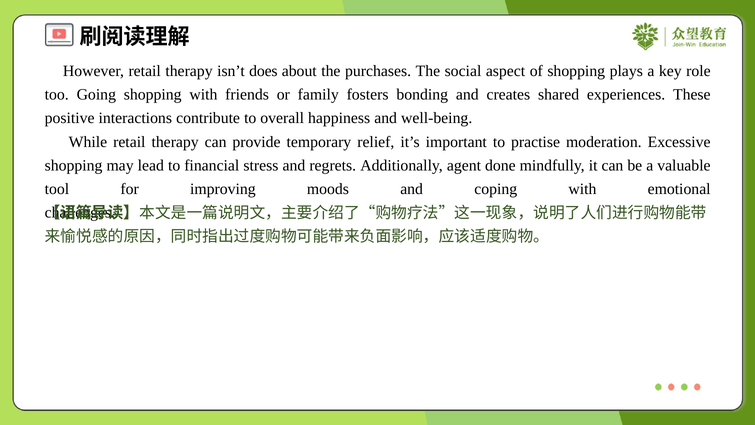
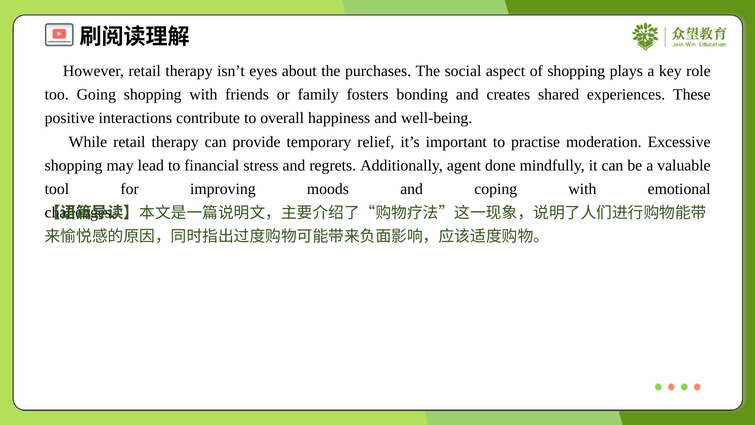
does: does -> eyes
